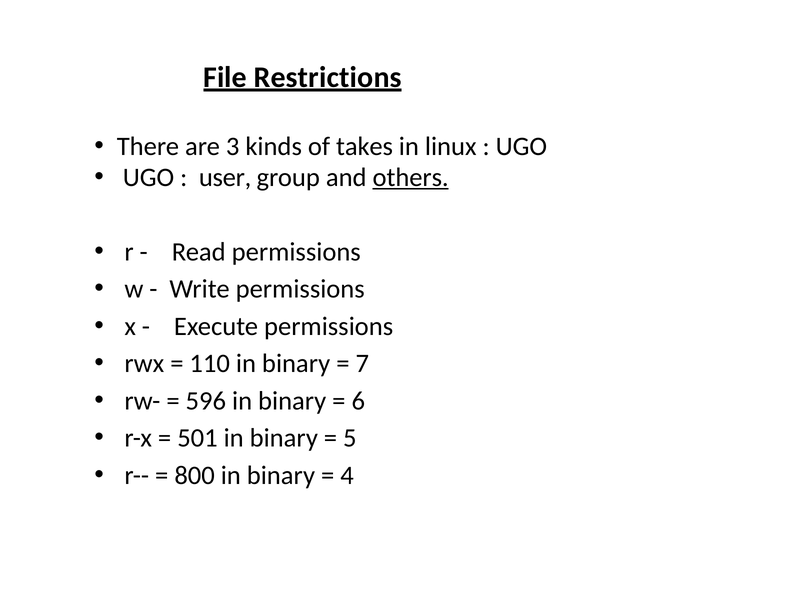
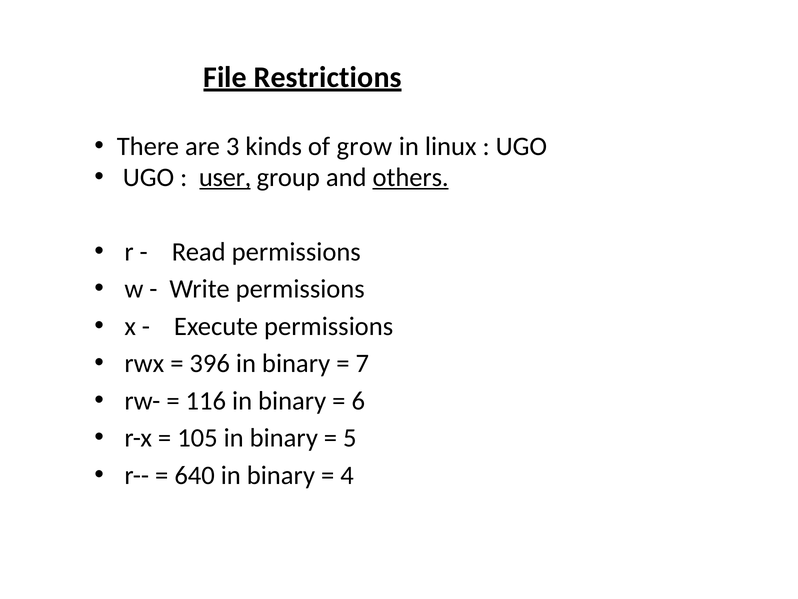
takes: takes -> grow
user underline: none -> present
110: 110 -> 396
596: 596 -> 116
501: 501 -> 105
800: 800 -> 640
